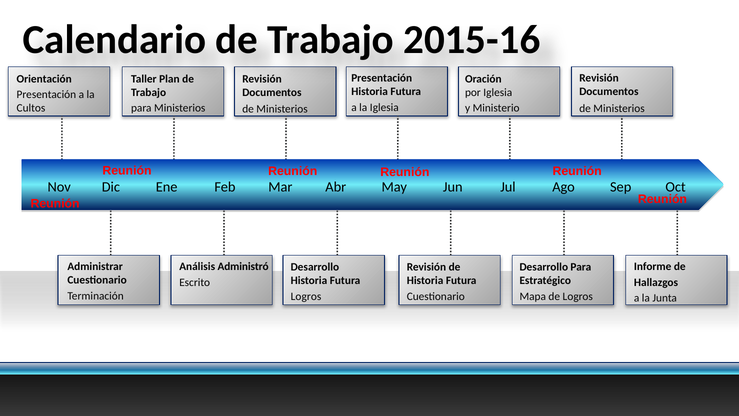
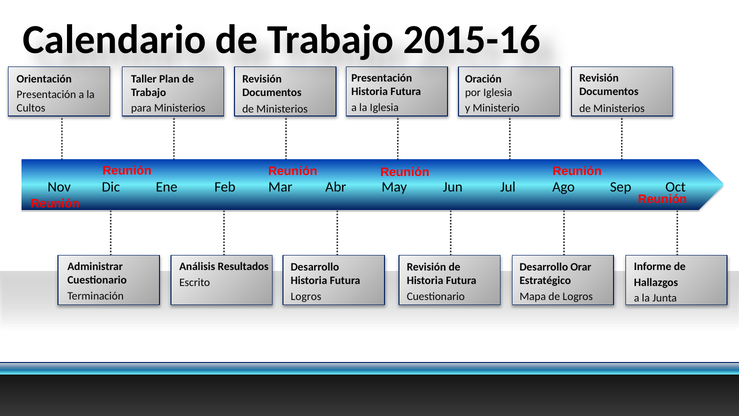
Administró: Administró -> Resultados
Desarrollo Para: Para -> Orar
